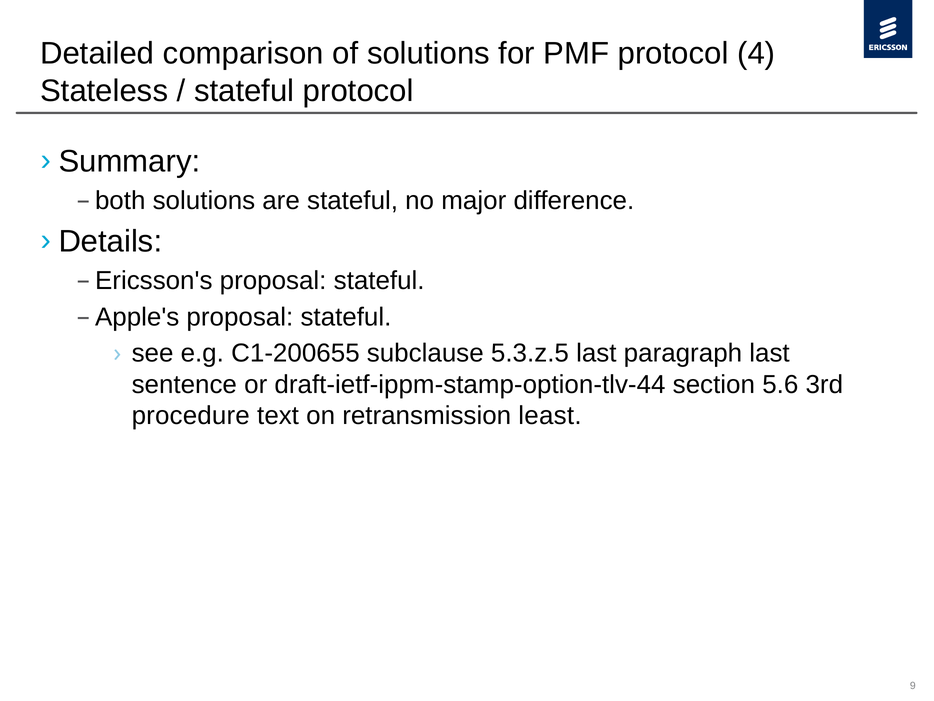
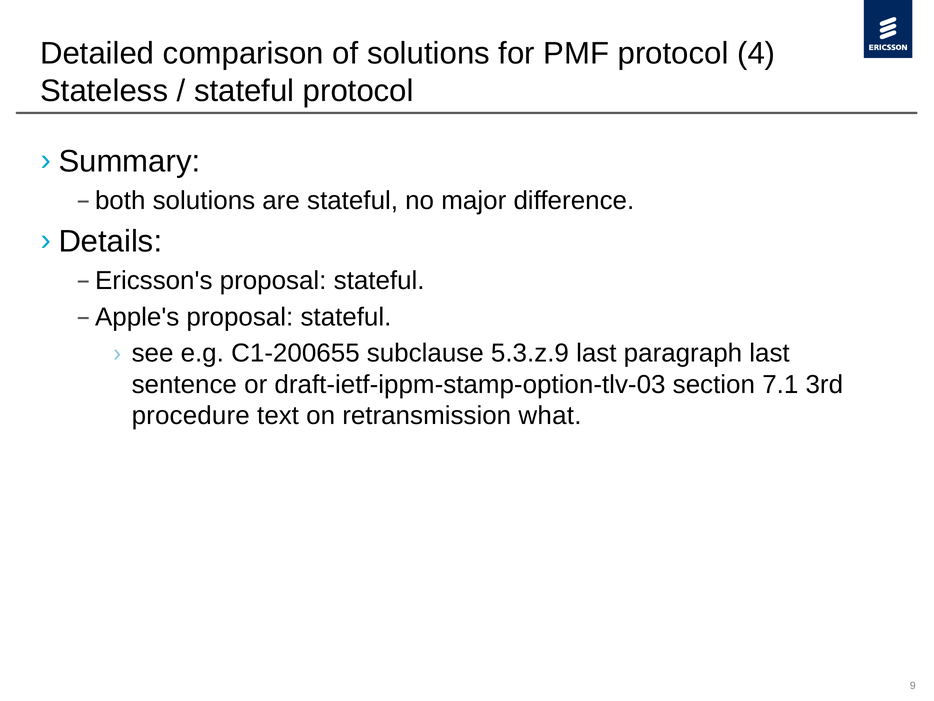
5.3.z.5: 5.3.z.5 -> 5.3.z.9
draft-ietf-ippm-stamp-option-tlv-44: draft-ietf-ippm-stamp-option-tlv-44 -> draft-ietf-ippm-stamp-option-tlv-03
5.6: 5.6 -> 7.1
least: least -> what
